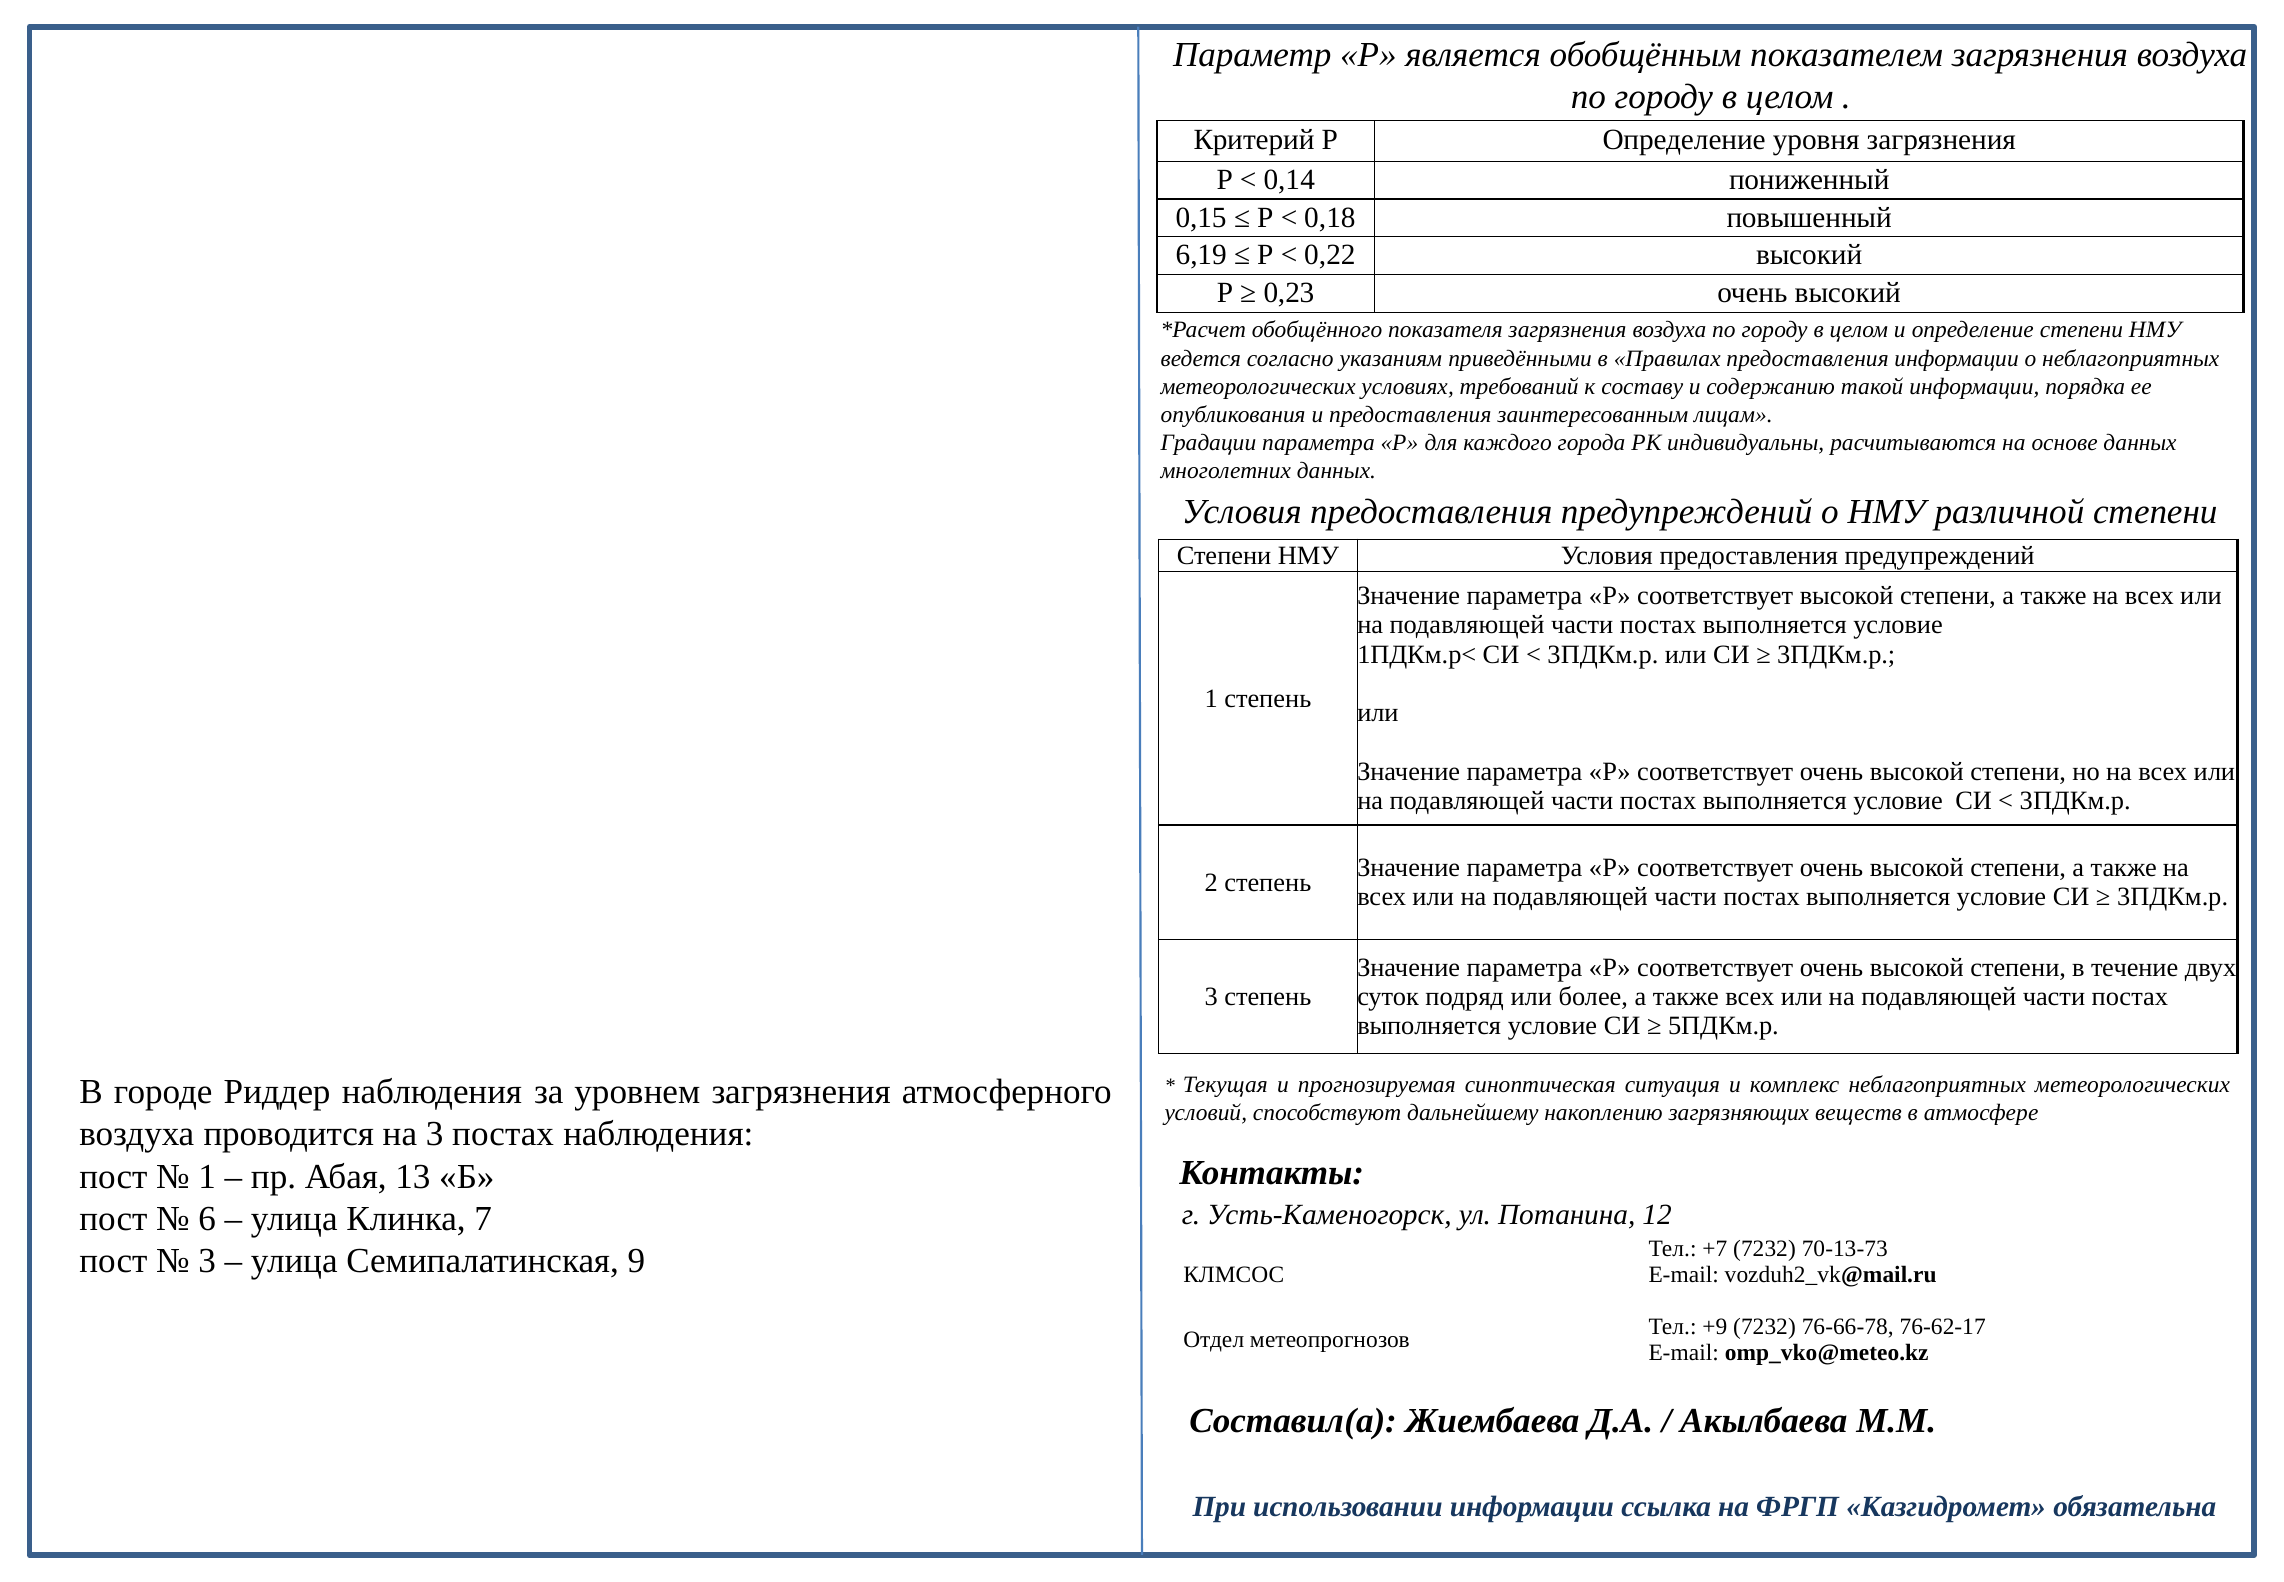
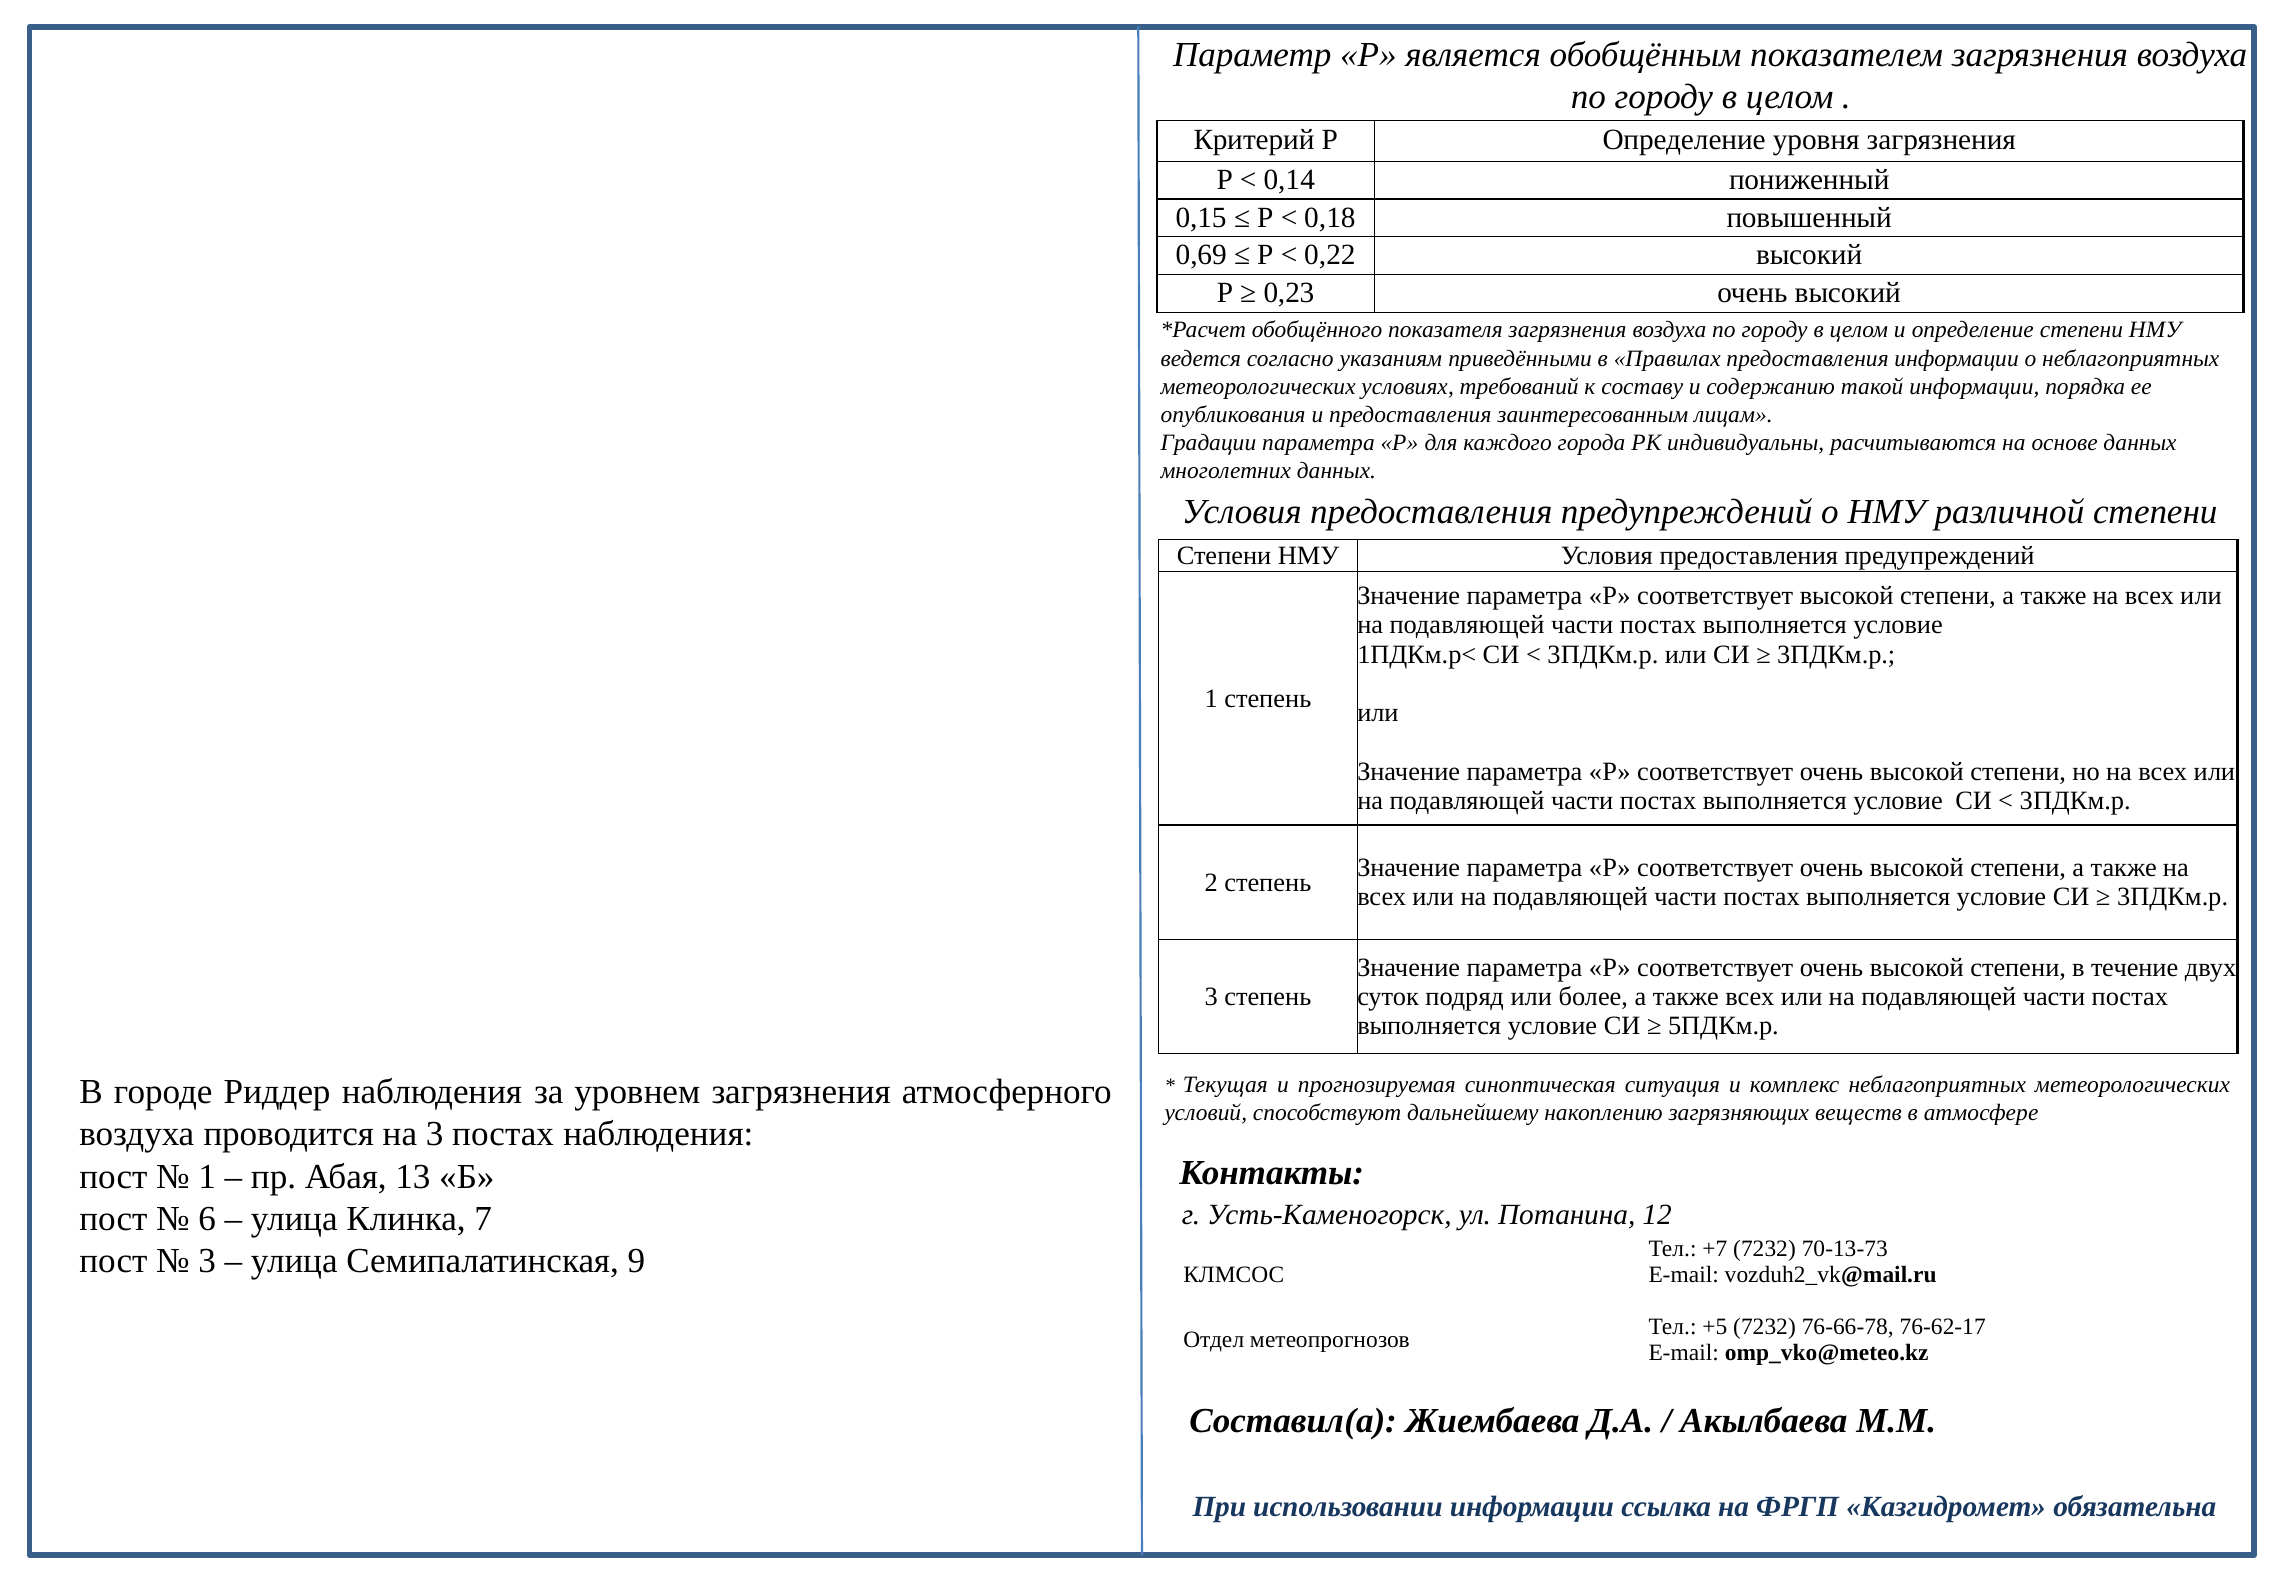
6,19: 6,19 -> 0,69
+9: +9 -> +5
